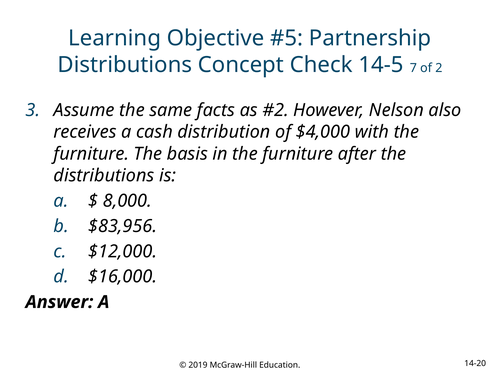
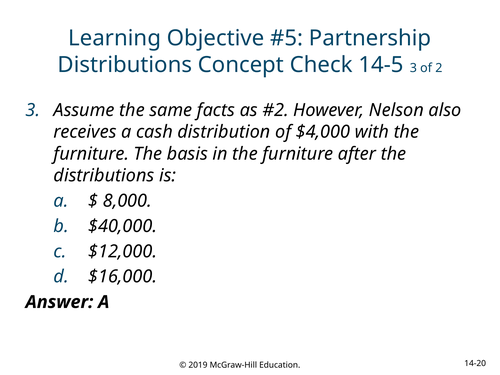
14-5 7: 7 -> 3
$83,956: $83,956 -> $40,000
